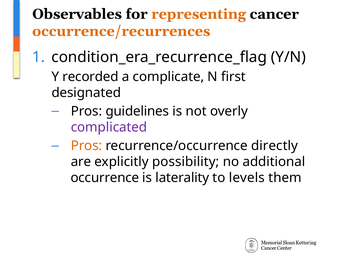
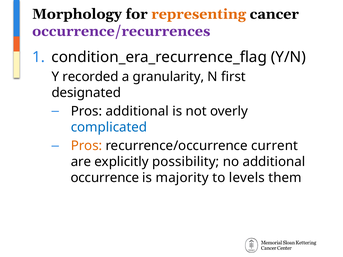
Observables: Observables -> Morphology
occurrence/recurrences colour: orange -> purple
complicate: complicate -> granularity
Pros guidelines: guidelines -> additional
complicated colour: purple -> blue
directly: directly -> current
laterality: laterality -> majority
